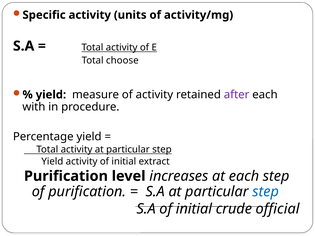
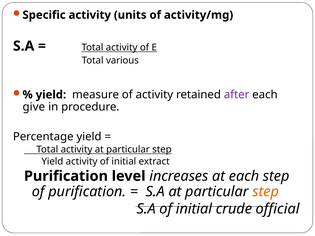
choose: choose -> various
with: with -> give
step at (266, 192) colour: blue -> orange
